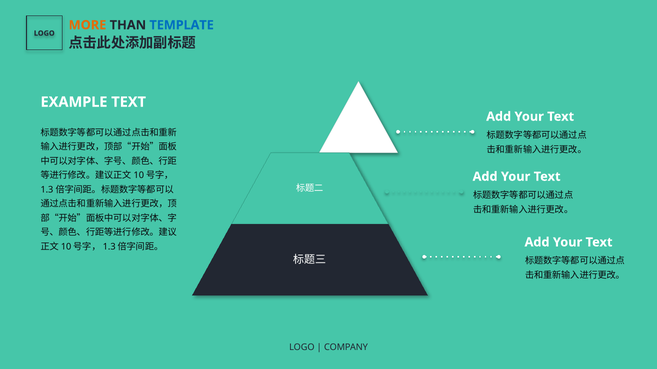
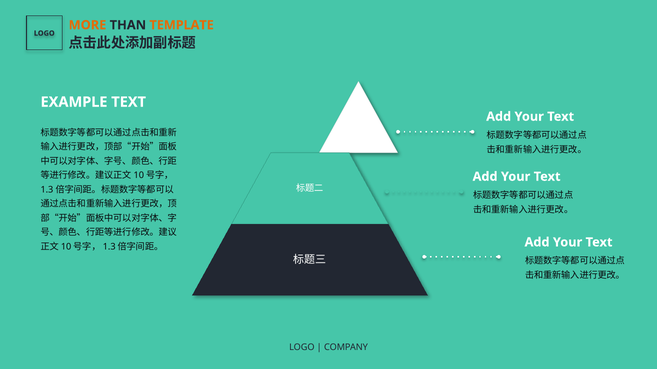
TEMPLATE colour: blue -> orange
